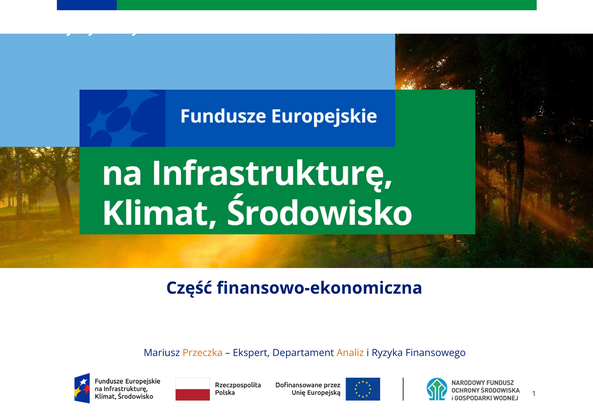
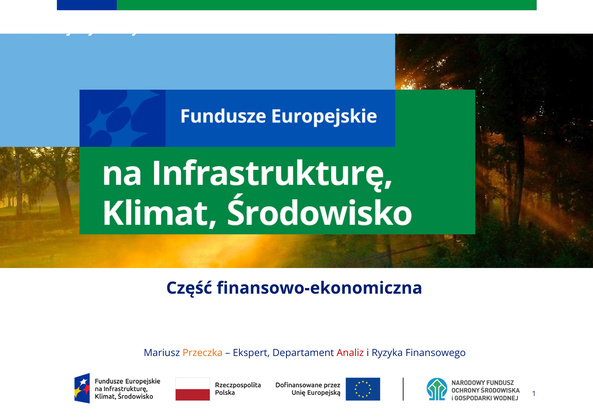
Analiz colour: orange -> red
